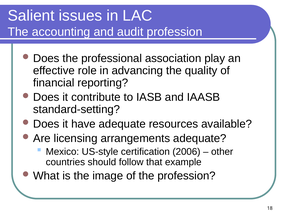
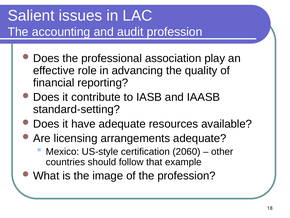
2006: 2006 -> 2060
